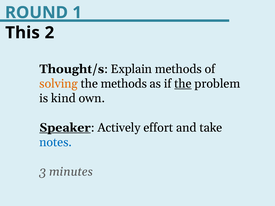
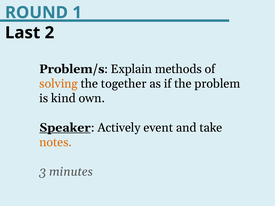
This: This -> Last
Thought/s: Thought/s -> Problem/s
the methods: methods -> together
the at (183, 84) underline: present -> none
effort: effort -> event
notes colour: blue -> orange
